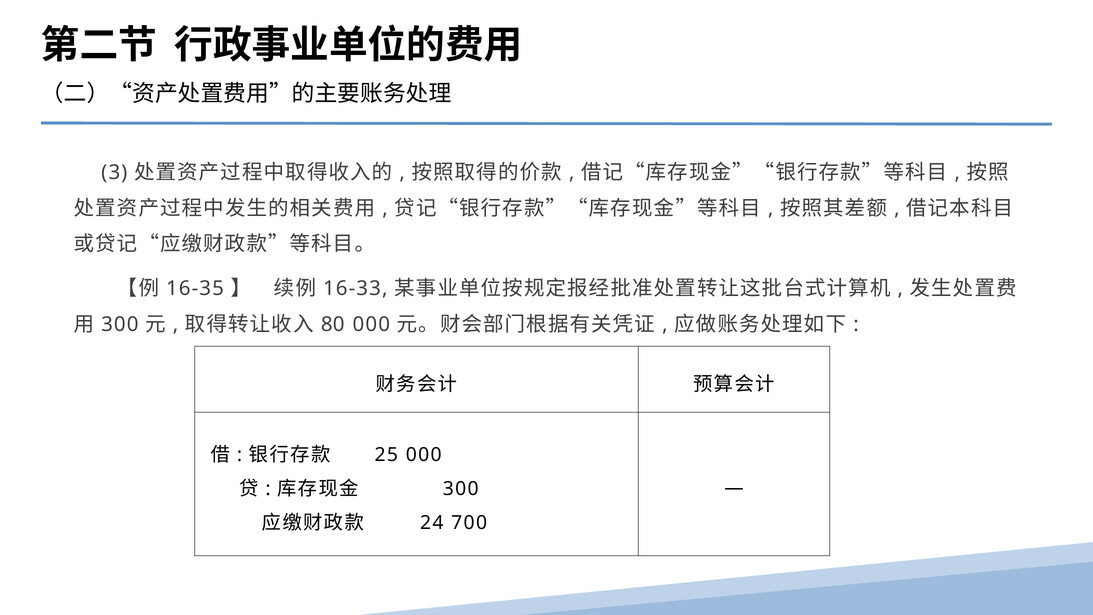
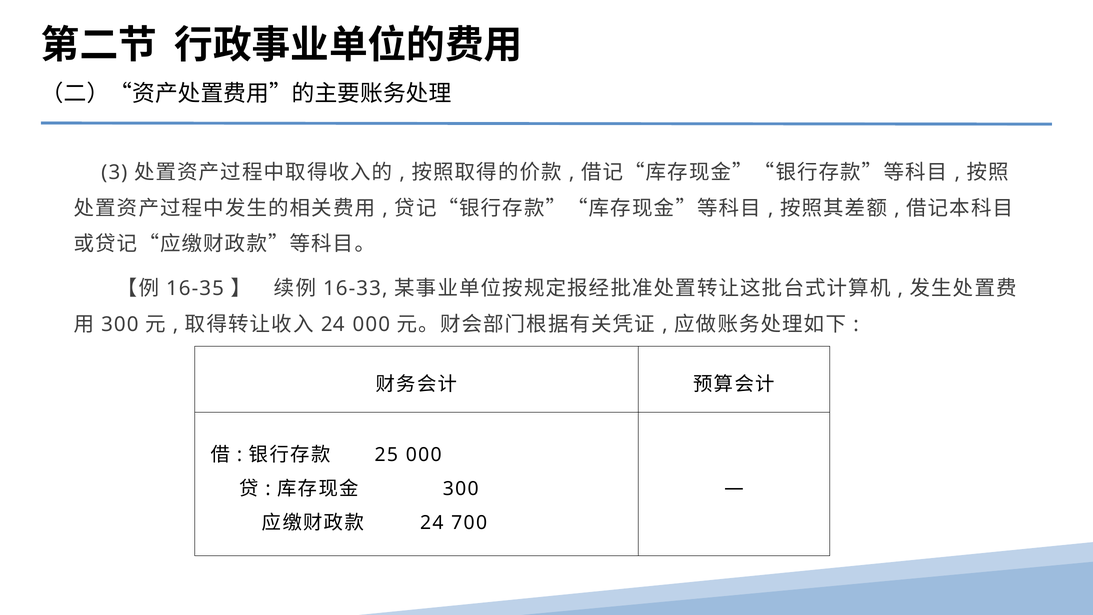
80 at (333, 324): 80 -> 24
